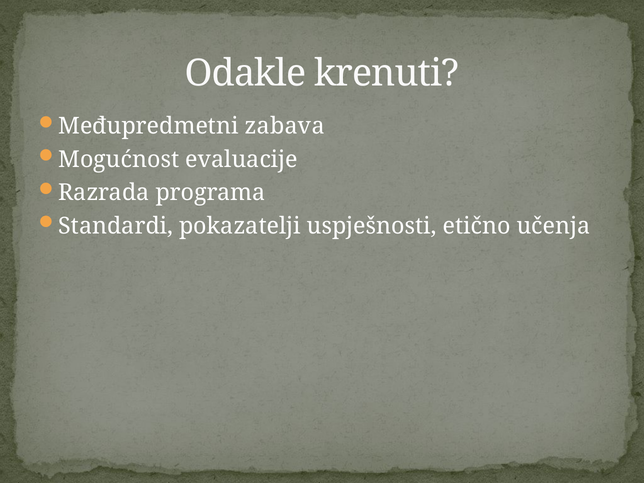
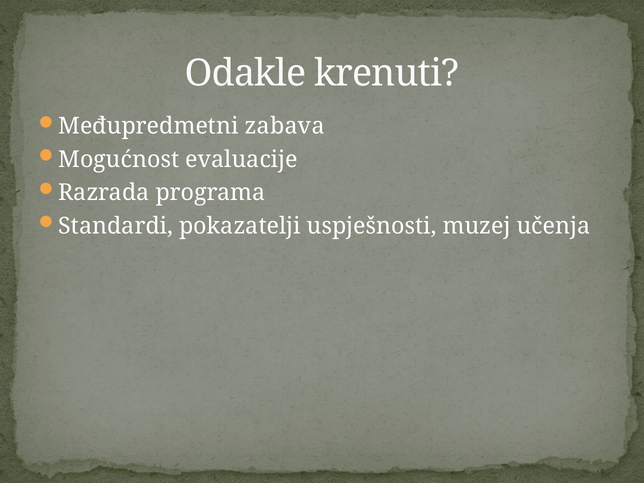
etično: etično -> muzej
